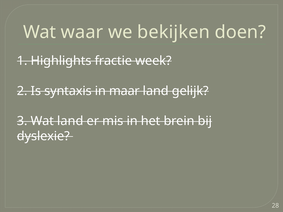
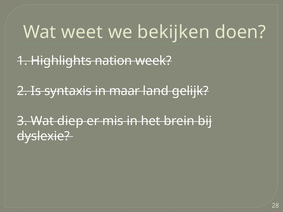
waar: waar -> weet
fractie: fractie -> nation
Wat land: land -> diep
